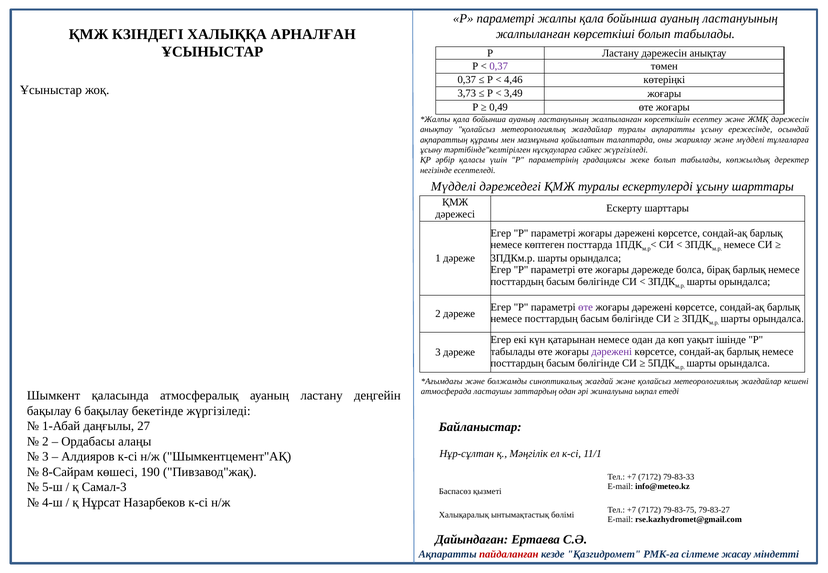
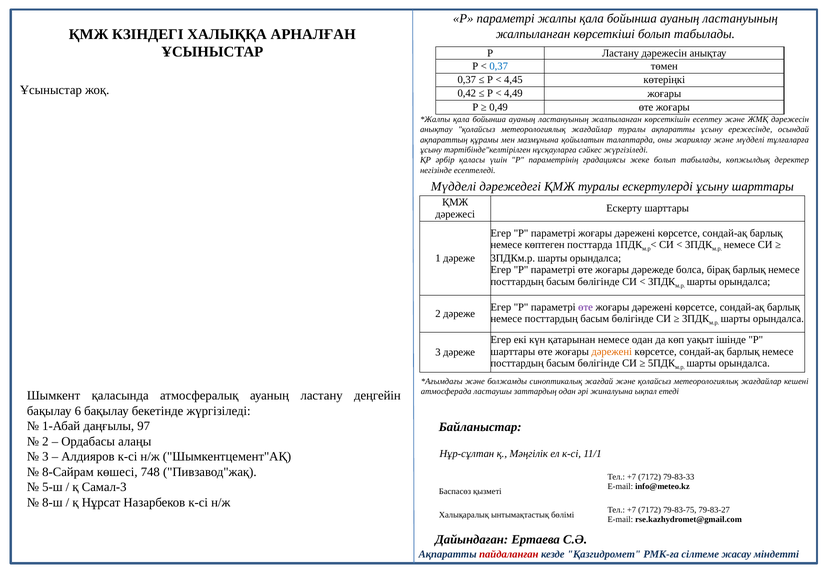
0,37 at (499, 66) colour: purple -> blue
4,46: 4,46 -> 4,45
3,73: 3,73 -> 0,42
3,49: 3,49 -> 4,49
табылады at (513, 352): табылады -> шарттары
дәрежені at (612, 352) colour: purple -> orange
27: 27 -> 97
190: 190 -> 748
4-ш: 4-ш -> 8-ш
